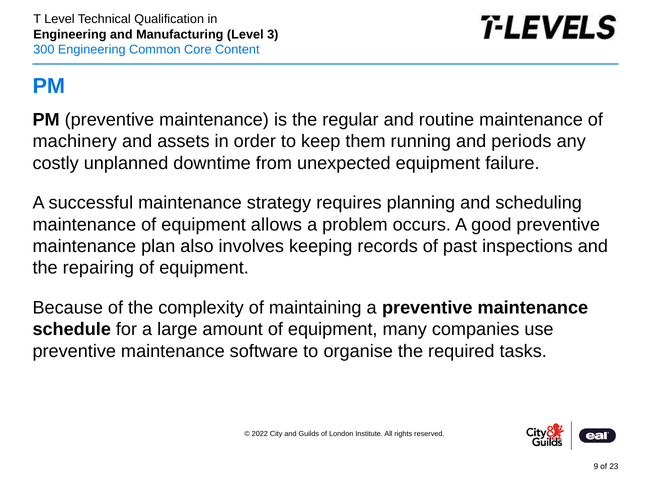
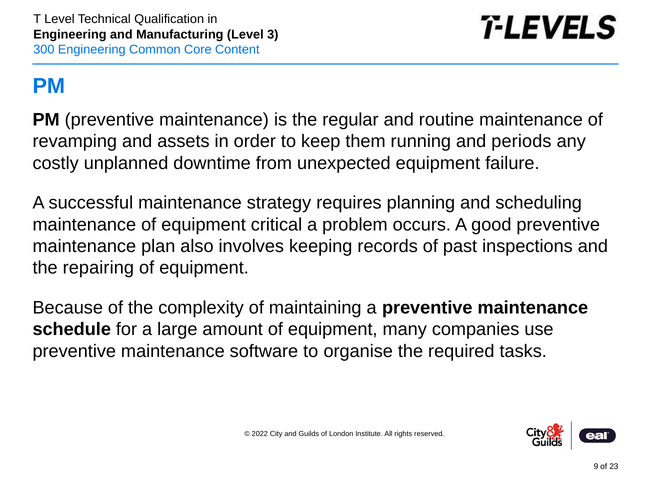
machinery: machinery -> revamping
allows: allows -> critical
